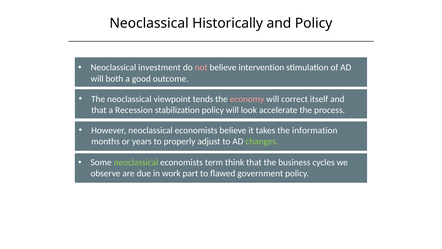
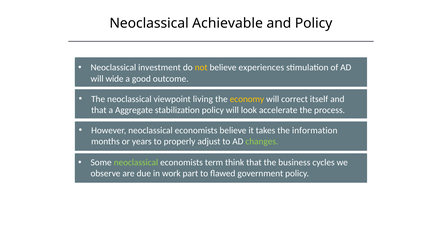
Historically: Historically -> Achievable
not colour: pink -> yellow
intervention: intervention -> experiences
both: both -> wide
tends: tends -> living
economy colour: pink -> yellow
Recession: Recession -> Aggregate
